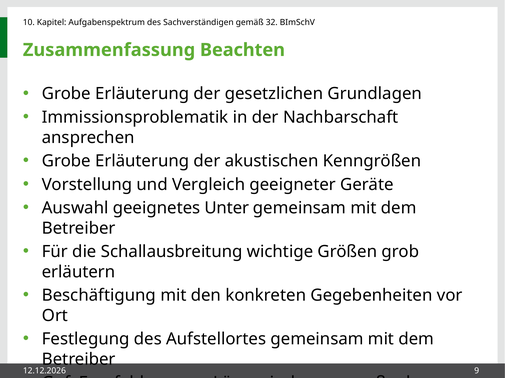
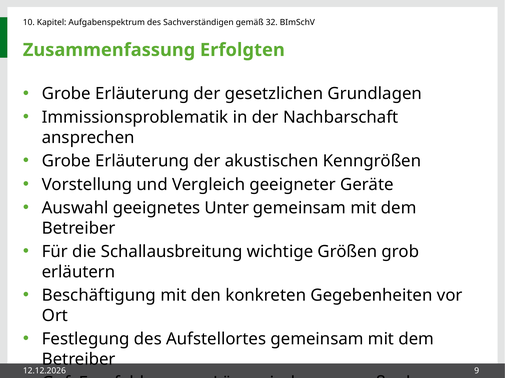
Beachten: Beachten -> Erfolgten
